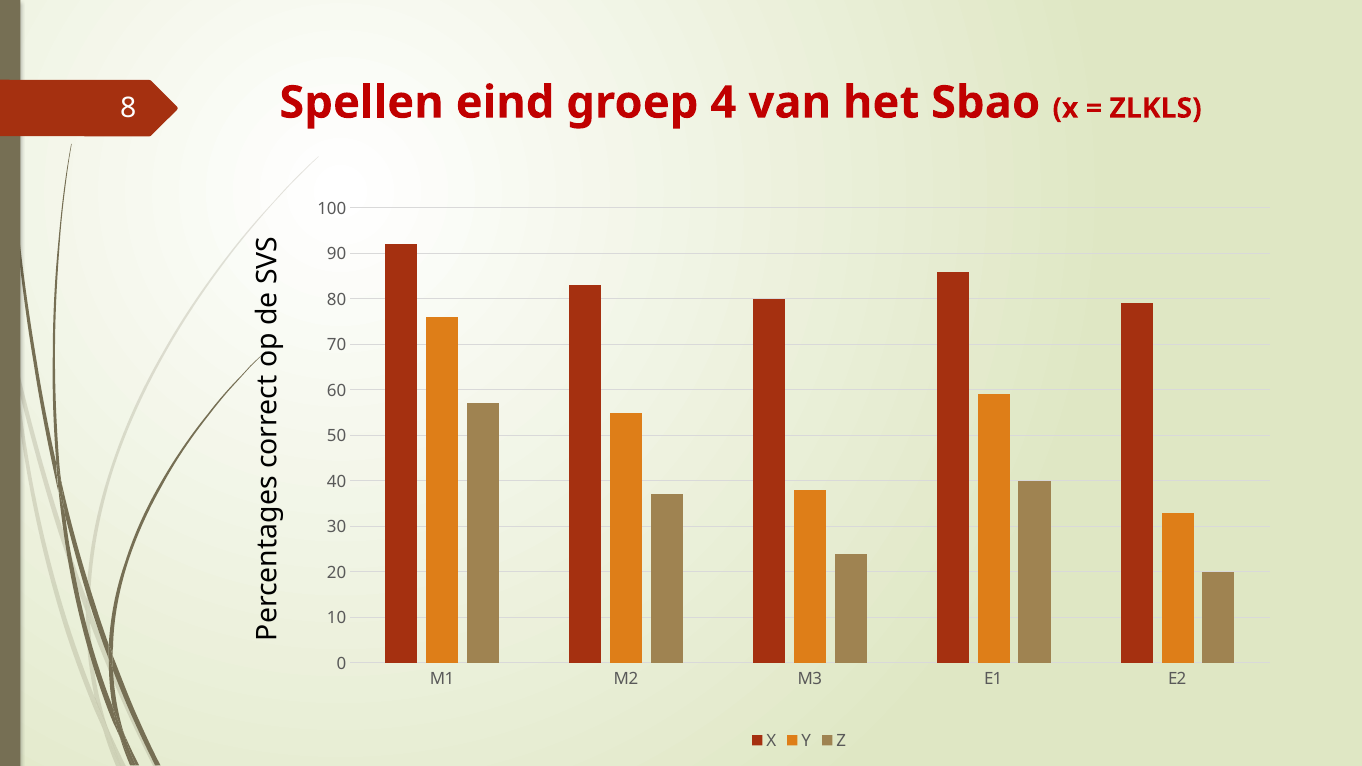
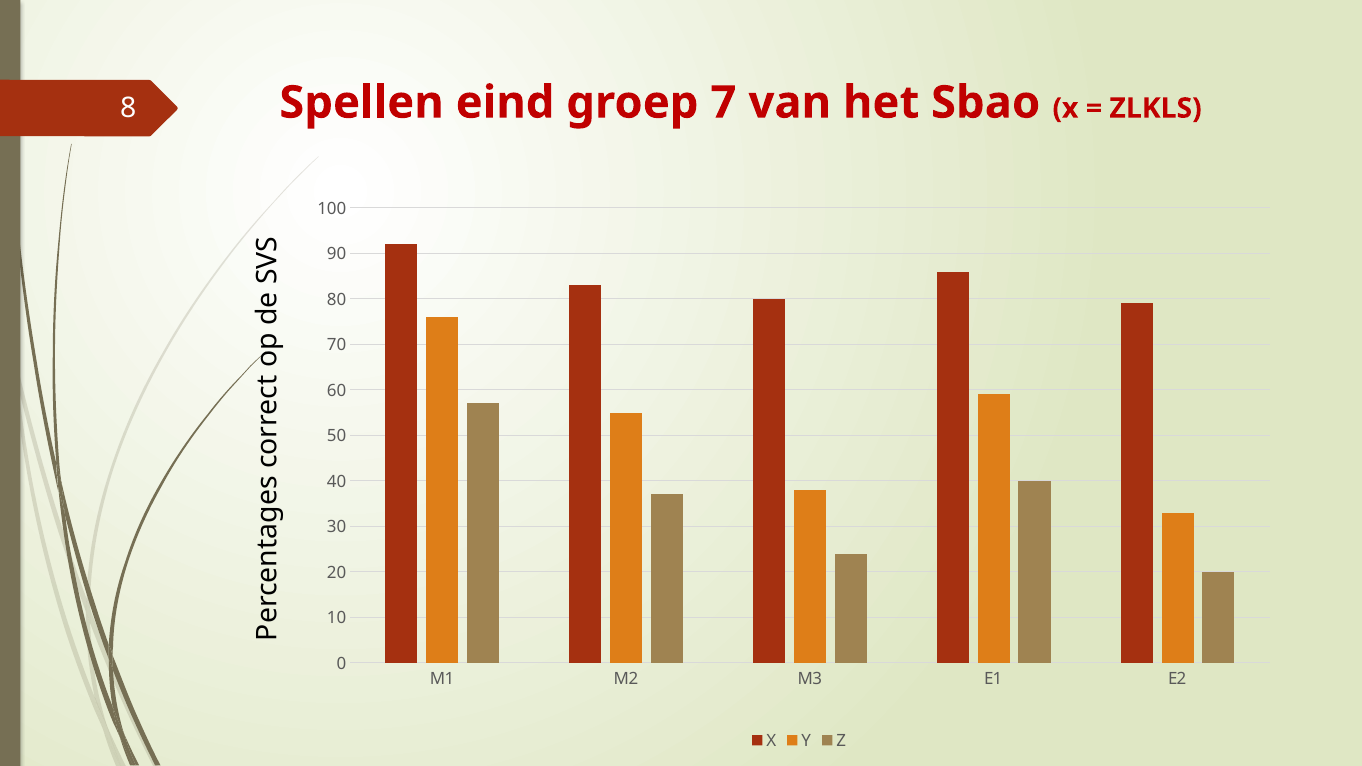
4: 4 -> 7
